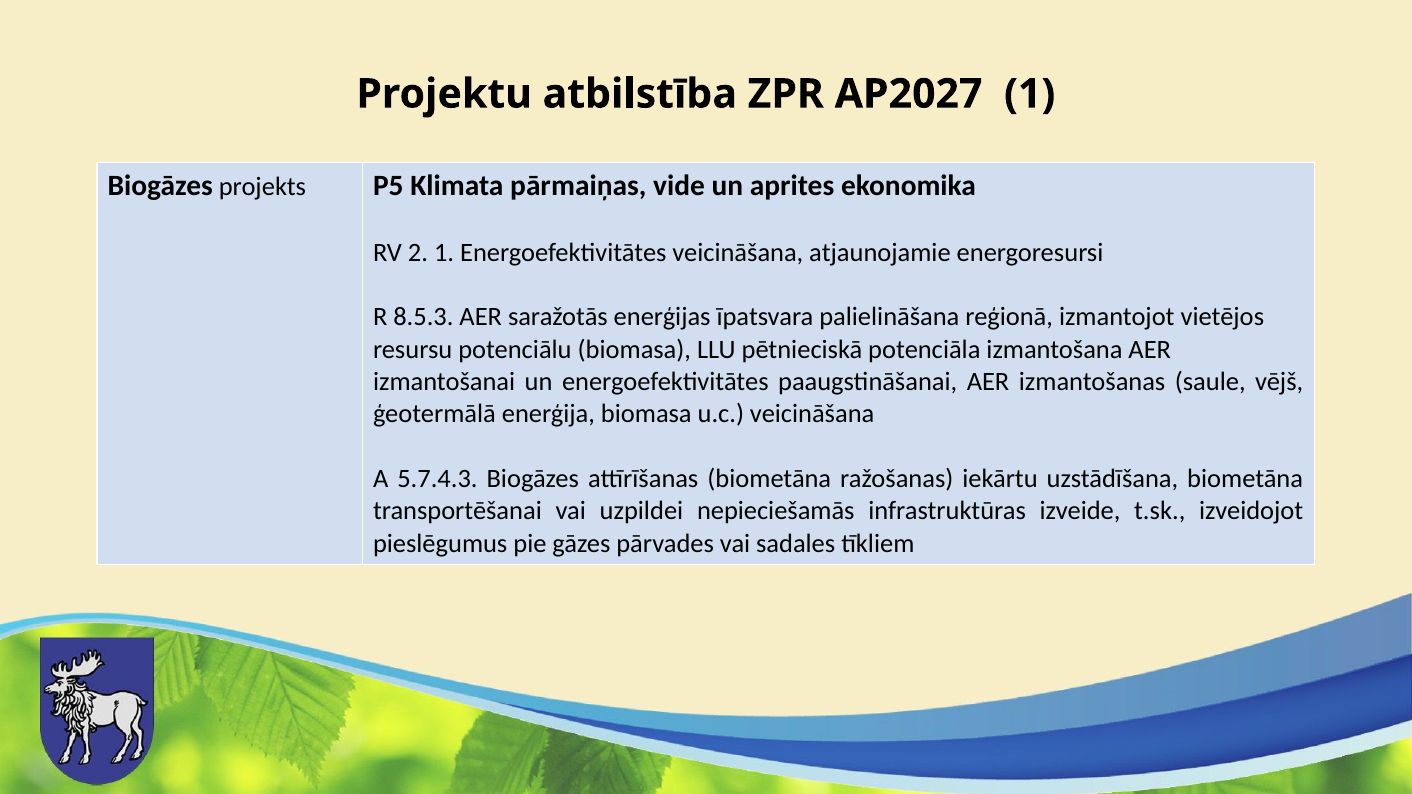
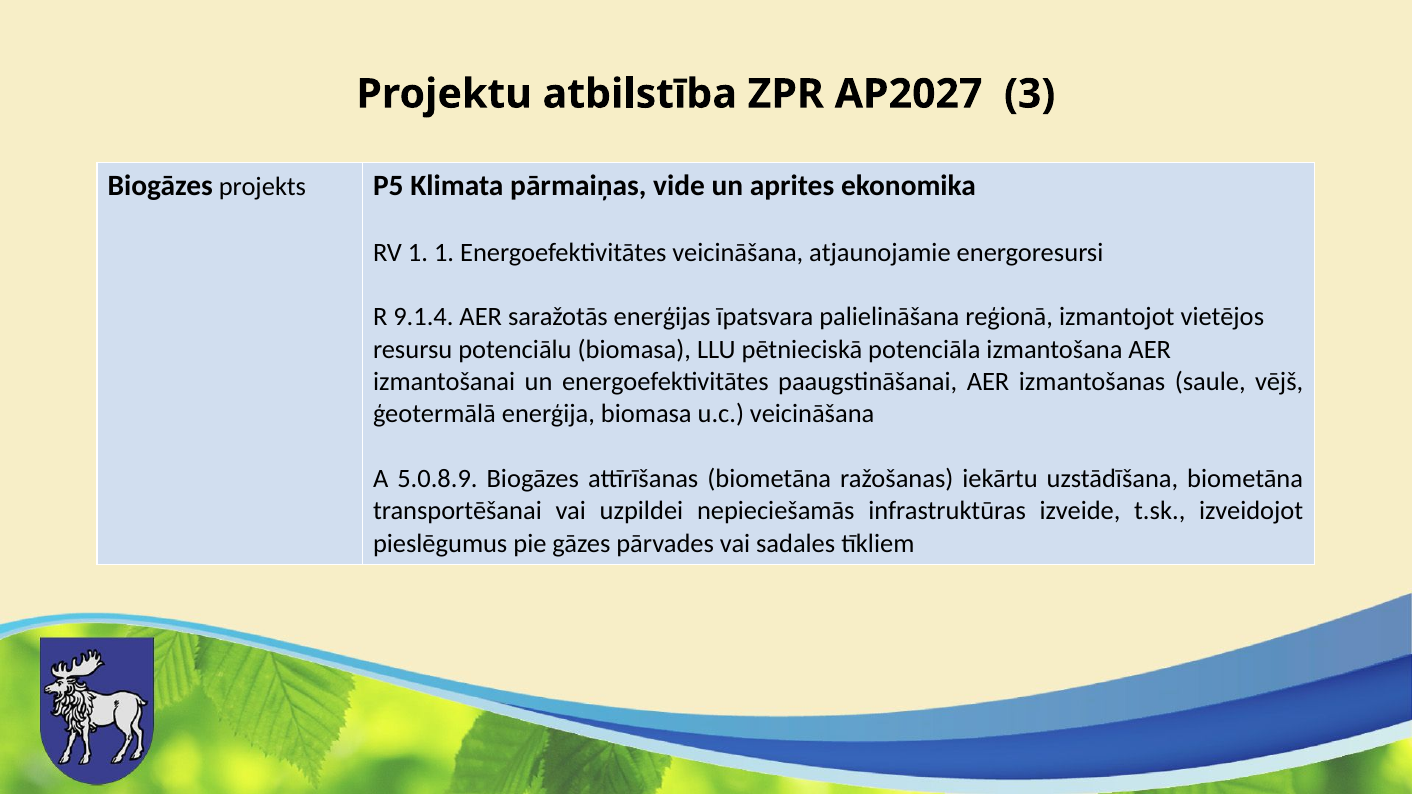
AP2027 1: 1 -> 3
RV 2: 2 -> 1
8.5.3: 8.5.3 -> 9.1.4
5.7.4.3: 5.7.4.3 -> 5.0.8.9
